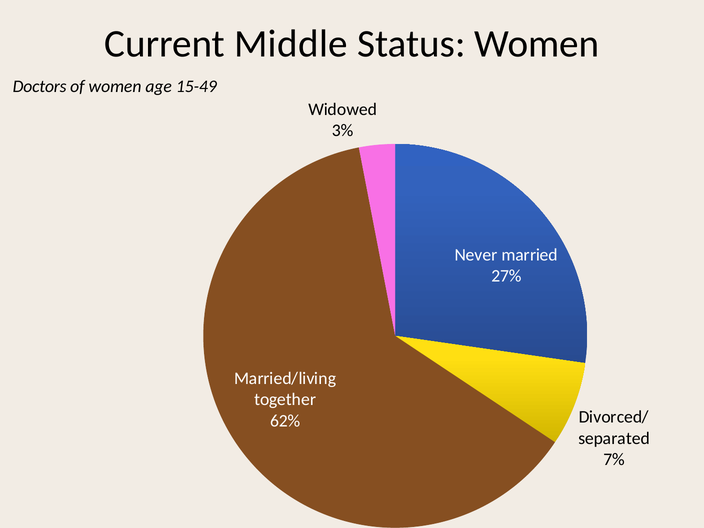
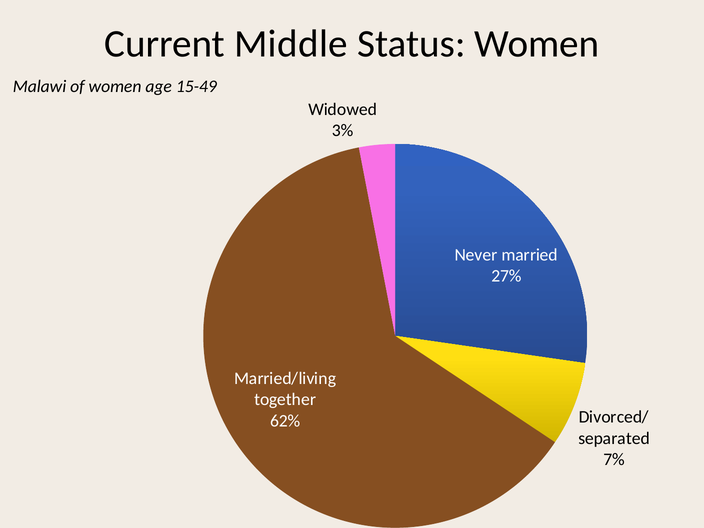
Doctors: Doctors -> Malawi
